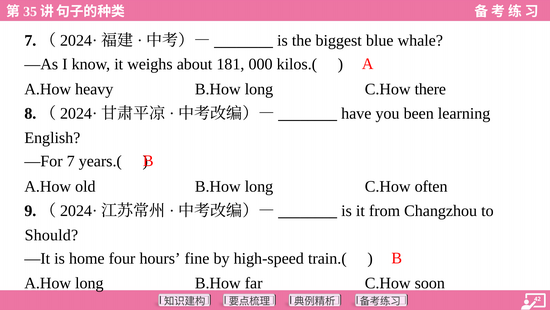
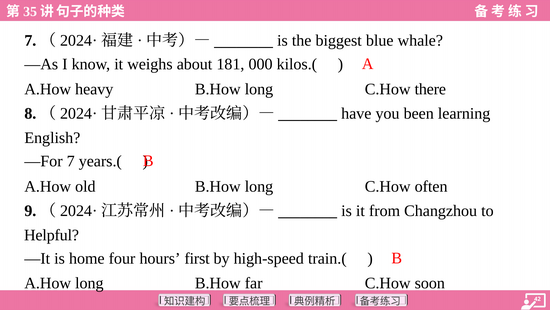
Should: Should -> Helpful
fine: fine -> first
